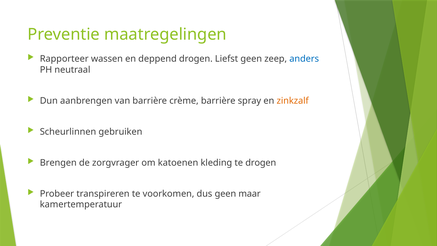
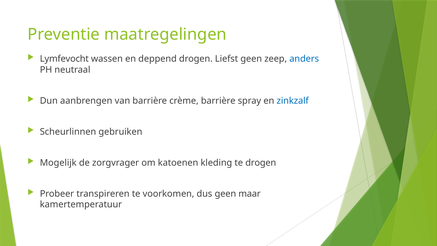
Rapporteer: Rapporteer -> Lymfevocht
zinkzalf colour: orange -> blue
Brengen: Brengen -> Mogelijk
